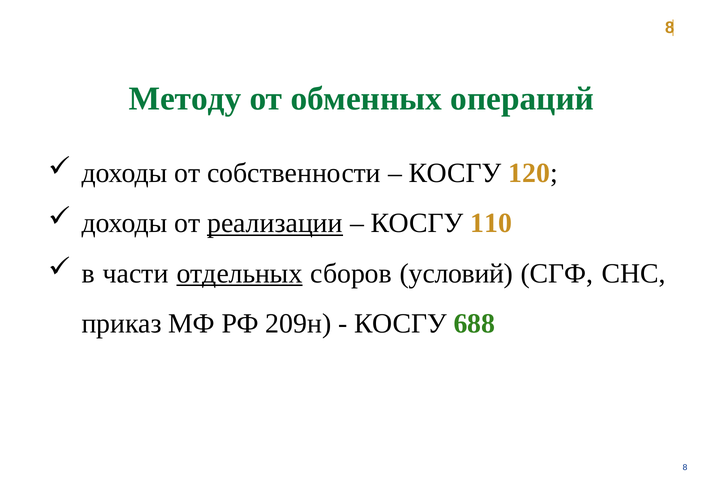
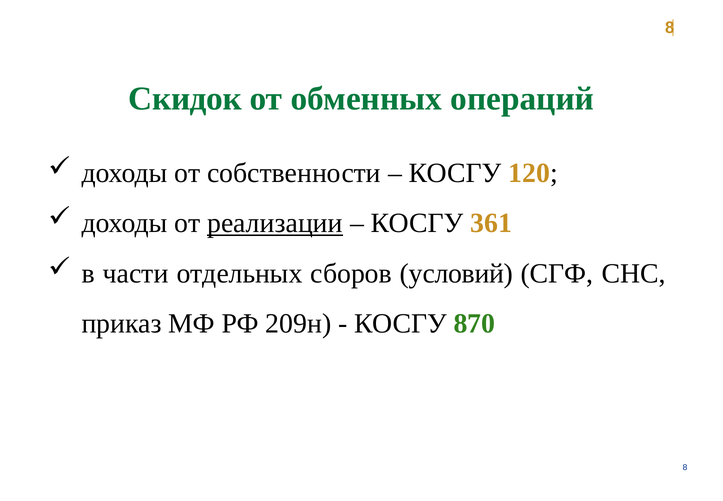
Методу: Методу -> Скидок
110: 110 -> 361
отдельных underline: present -> none
688: 688 -> 870
